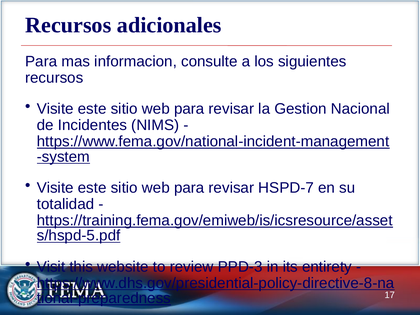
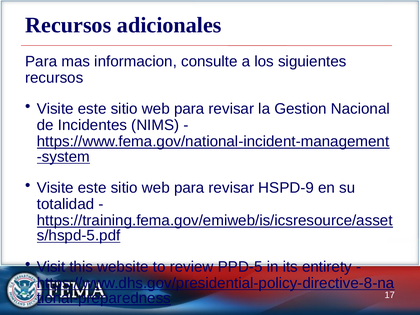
HSPD-7: HSPD-7 -> HSPD-9
PPD-3: PPD-3 -> PPD-5
